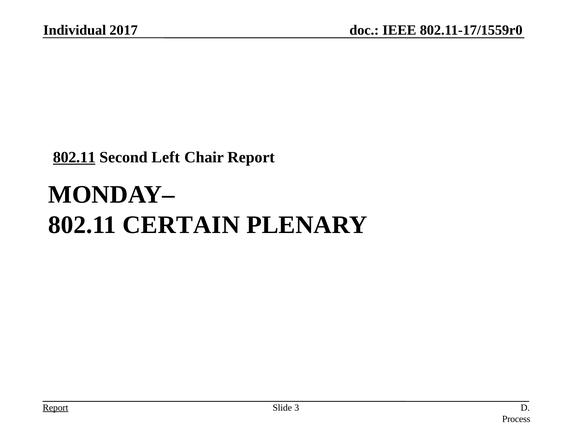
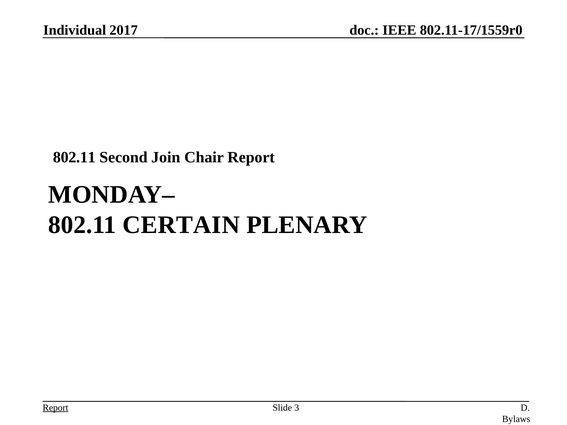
802.11 at (74, 157) underline: present -> none
Left: Left -> Join
Process: Process -> Bylaws
